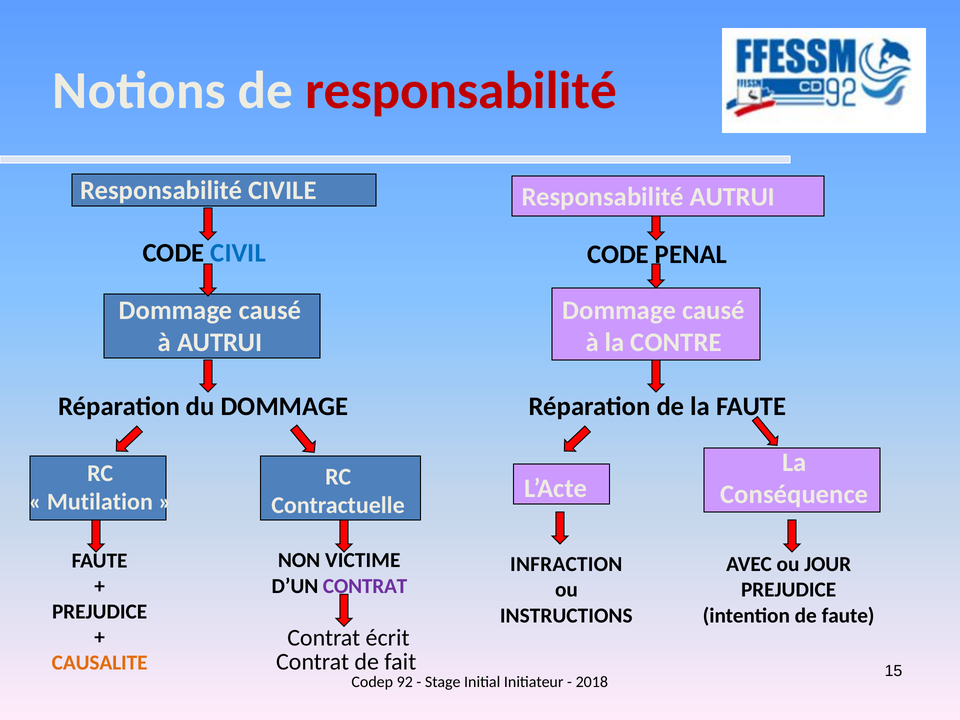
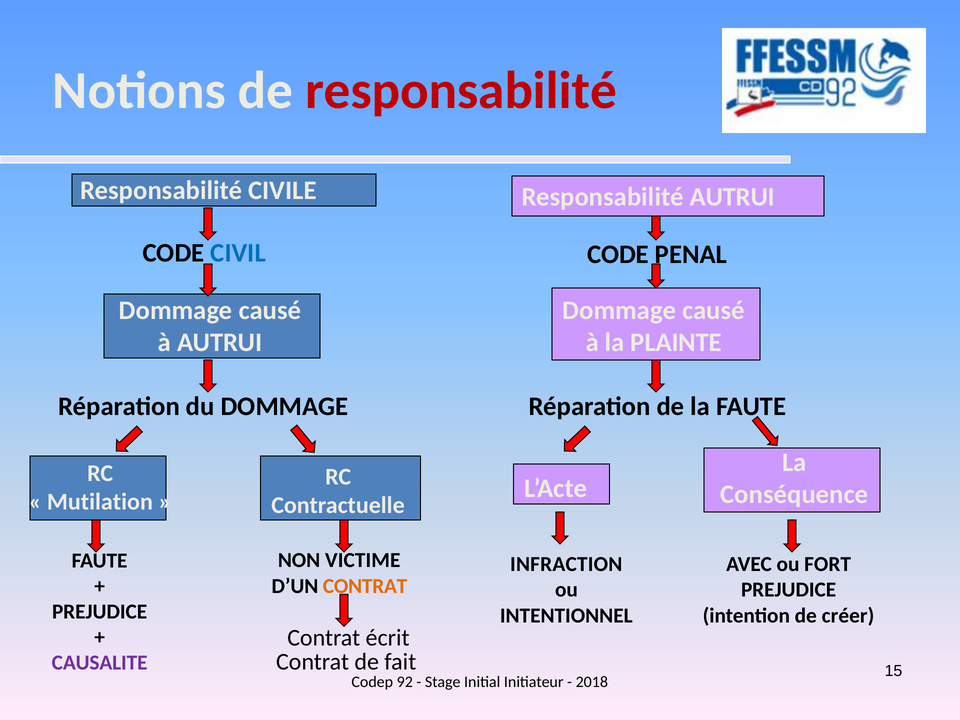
CONTRE: CONTRE -> PLAINTE
JOUR: JOUR -> FORT
CONTRAT at (365, 586) colour: purple -> orange
INSTRUCTIONS: INSTRUCTIONS -> INTENTIONNEL
de faute: faute -> créer
CAUSALITE colour: orange -> purple
